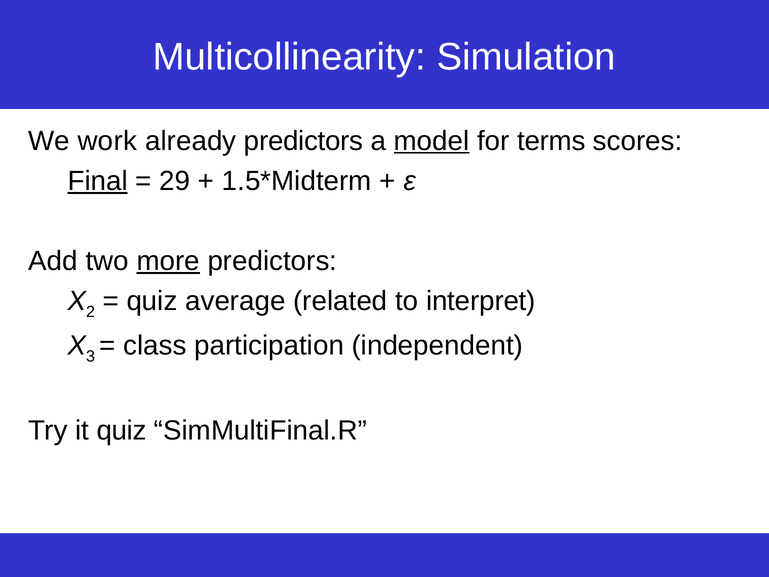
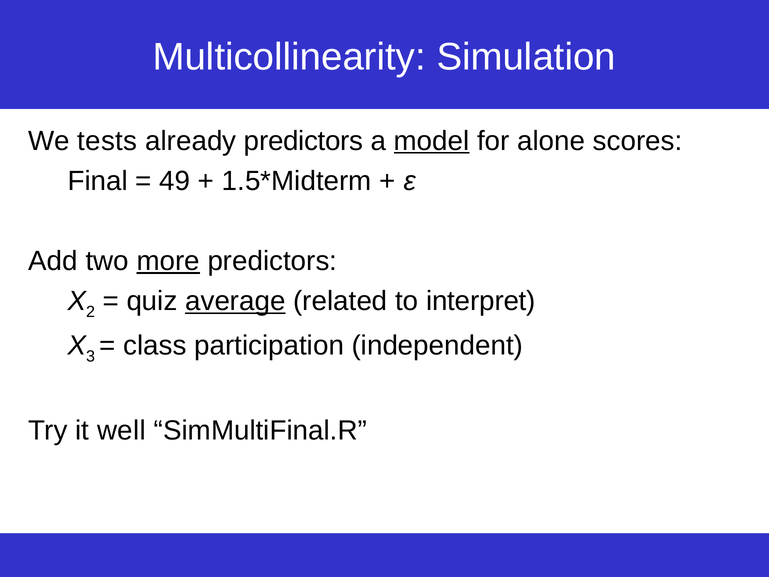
work: work -> tests
terms: terms -> alone
Final underline: present -> none
29: 29 -> 49
average underline: none -> present
it quiz: quiz -> well
